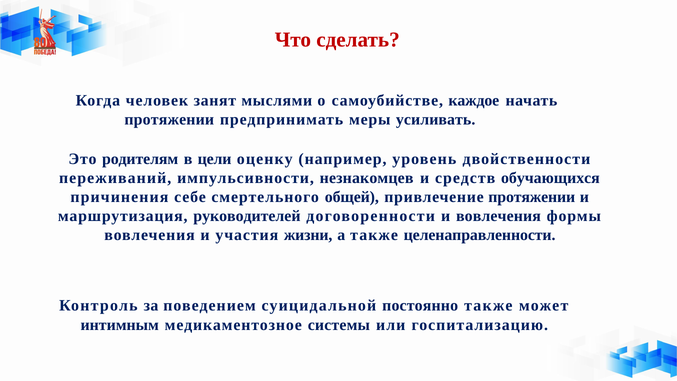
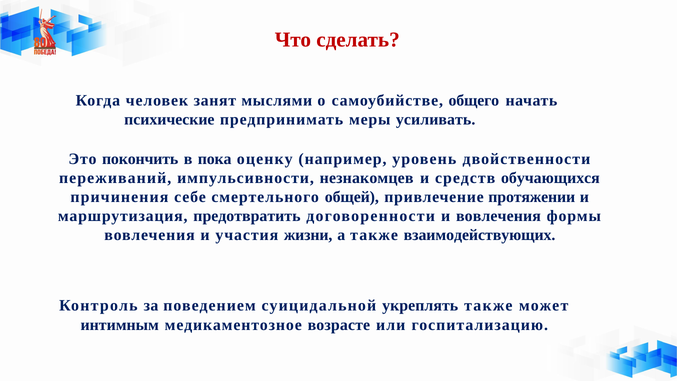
каждое: каждое -> общего
протяжении at (169, 120): протяжении -> психические
родителям: родителям -> покончить
цели: цели -> пока
руководителей: руководителей -> предотвратить
целенаправленности: целенаправленности -> взаимодействующих
постоянно: постоянно -> укреплять
системы: системы -> возрасте
